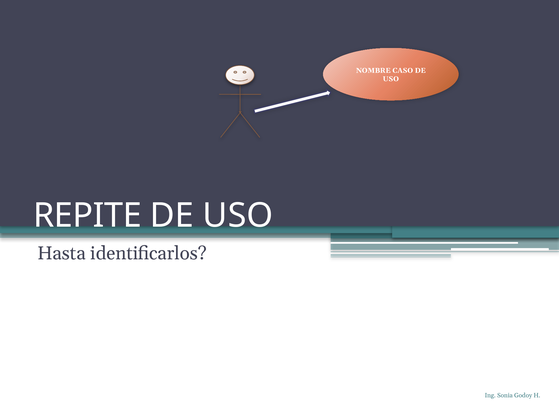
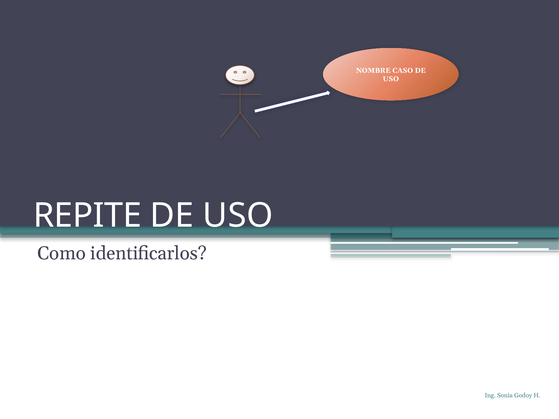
Hasta: Hasta -> Como
